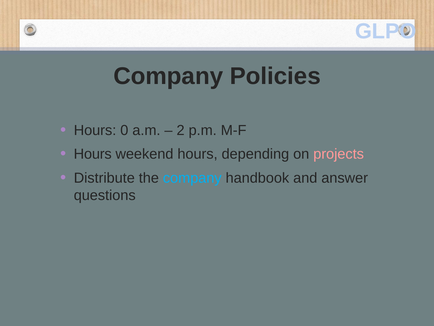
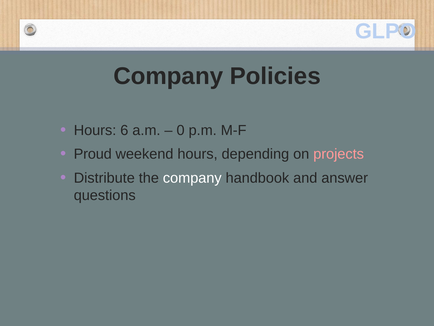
0: 0 -> 6
2: 2 -> 0
Hours at (93, 154): Hours -> Proud
company at (192, 178) colour: light blue -> white
